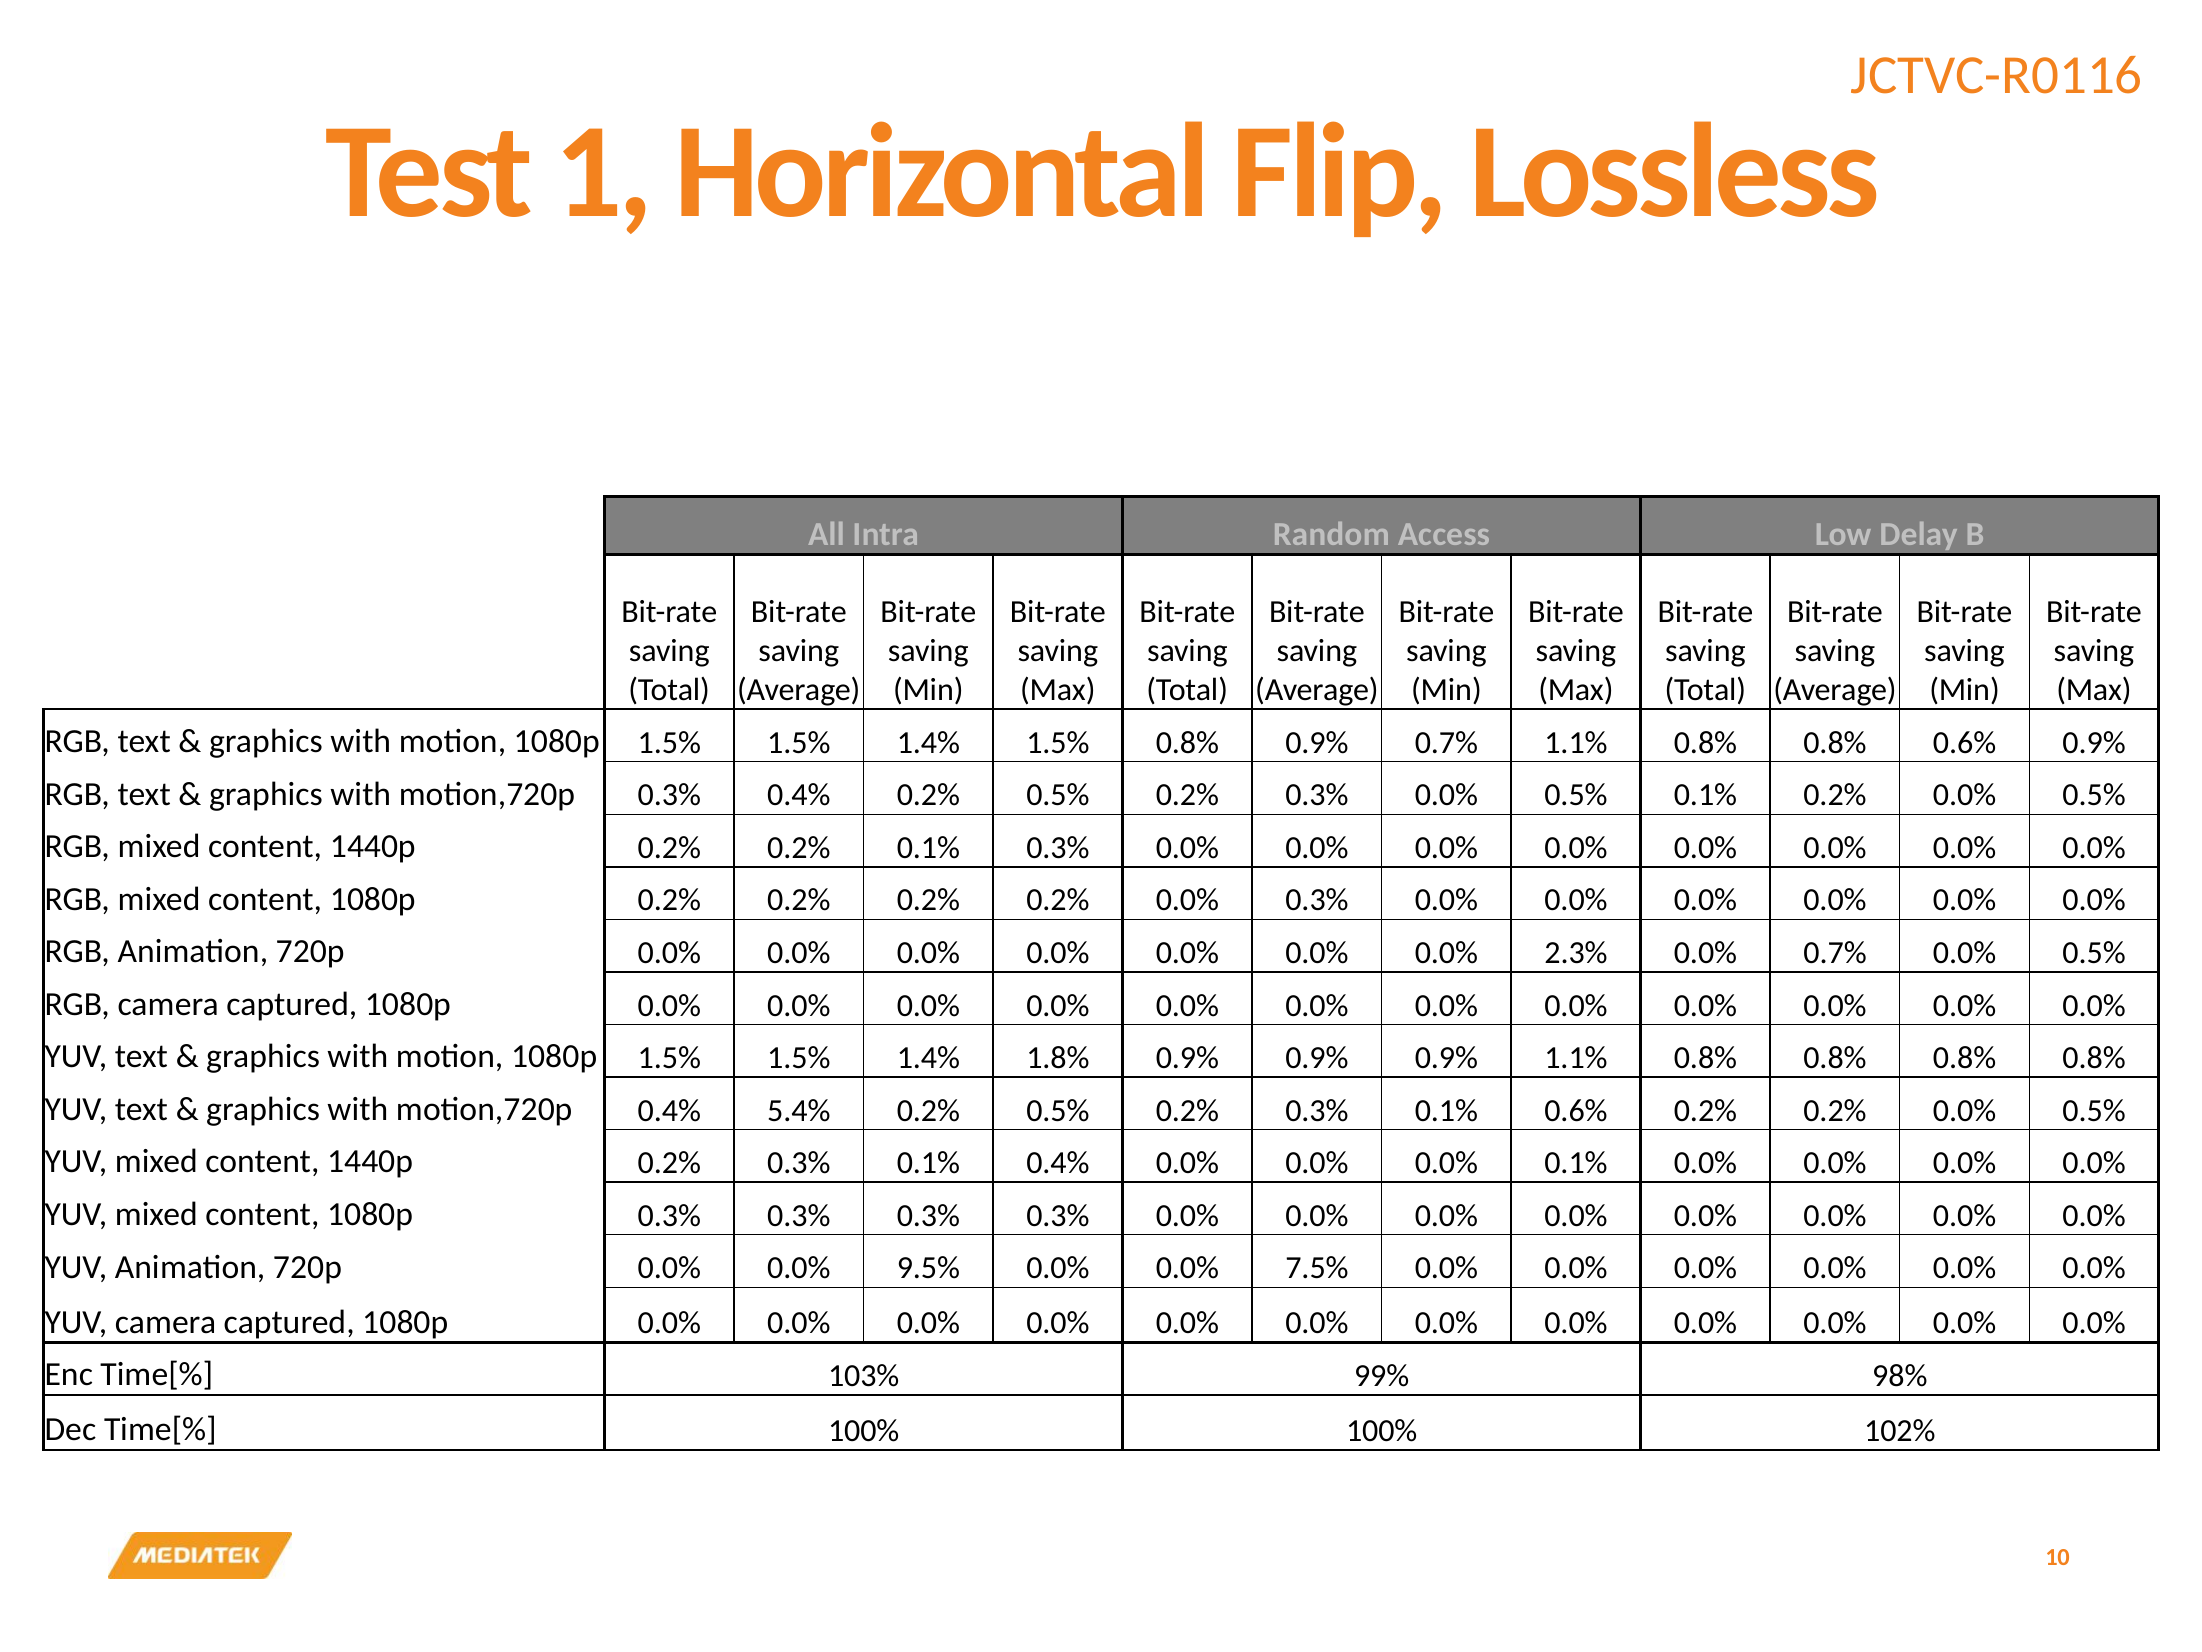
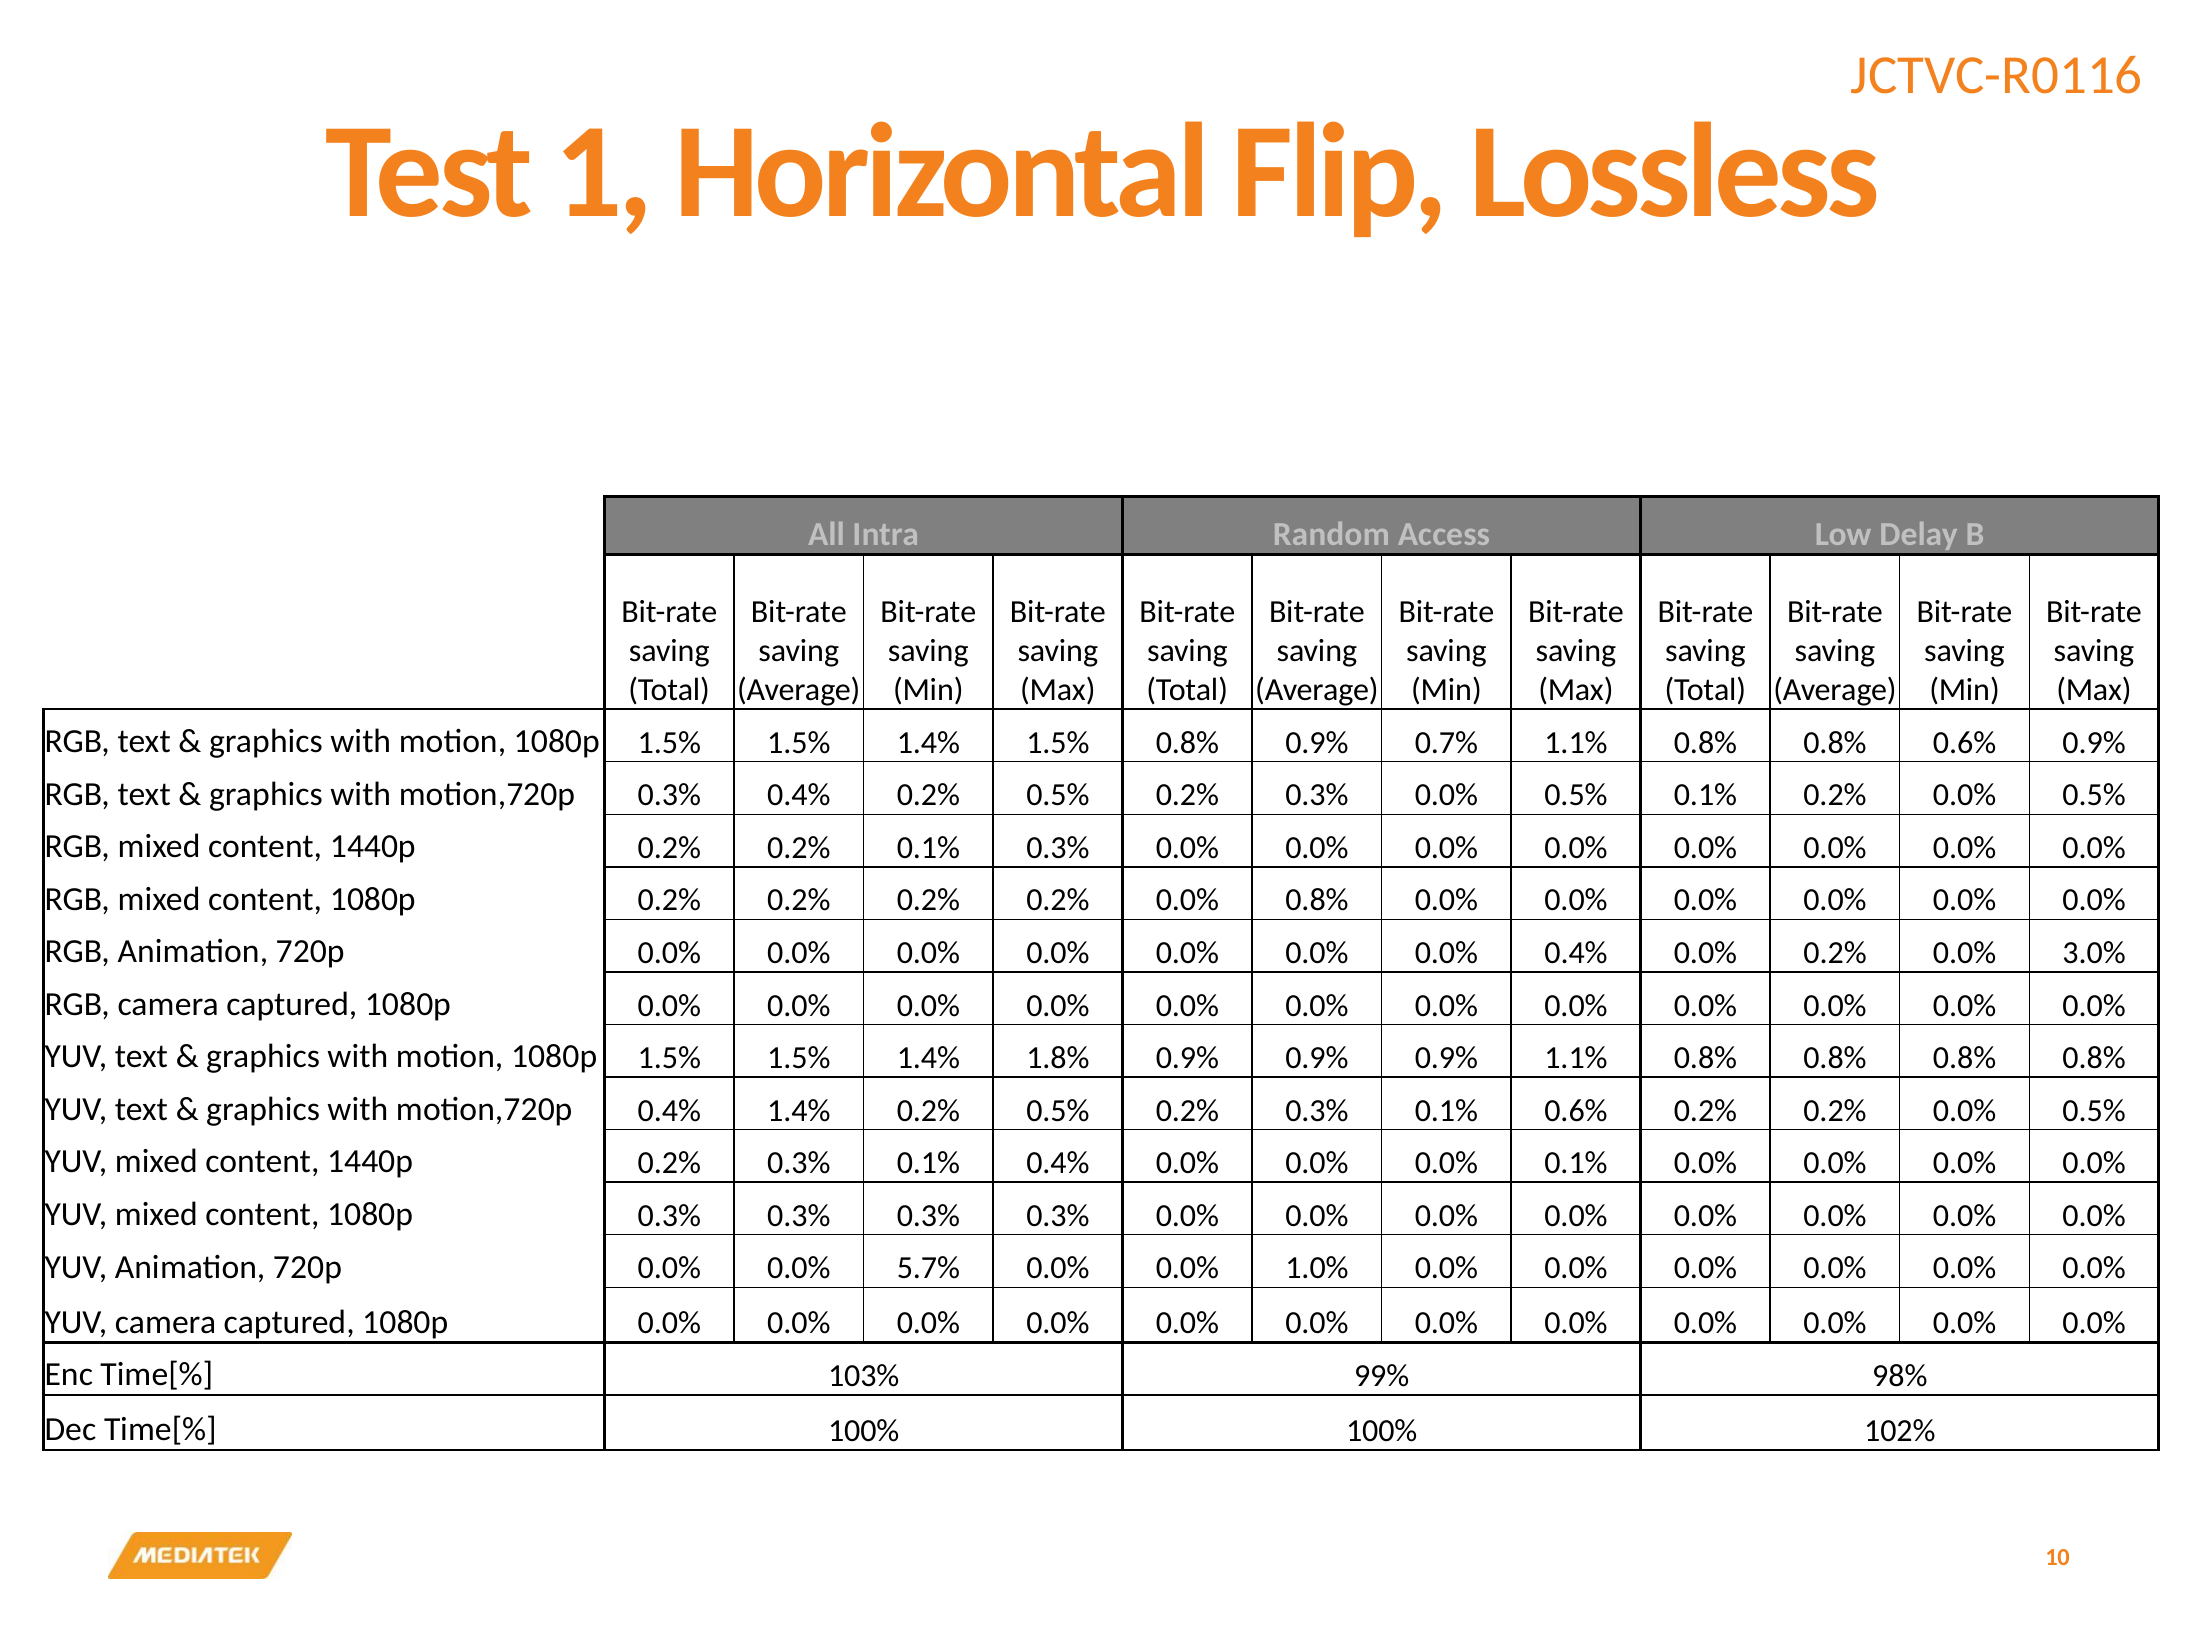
0.0% 0.3%: 0.3% -> 0.8%
0.0% 2.3%: 2.3% -> 0.4%
0.0% 0.7%: 0.7% -> 0.2%
0.5% at (2094, 953): 0.5% -> 3.0%
0.4% 5.4%: 5.4% -> 1.4%
9.5%: 9.5% -> 5.7%
7.5%: 7.5% -> 1.0%
